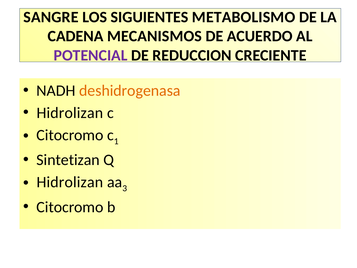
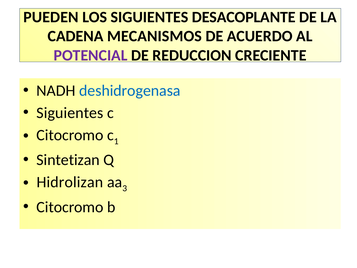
SANGRE: SANGRE -> PUEDEN
METABOLISMO: METABOLISMO -> DESACOPLANTE
deshidrogenasa colour: orange -> blue
Hidrolizan at (70, 113): Hidrolizan -> Siguientes
